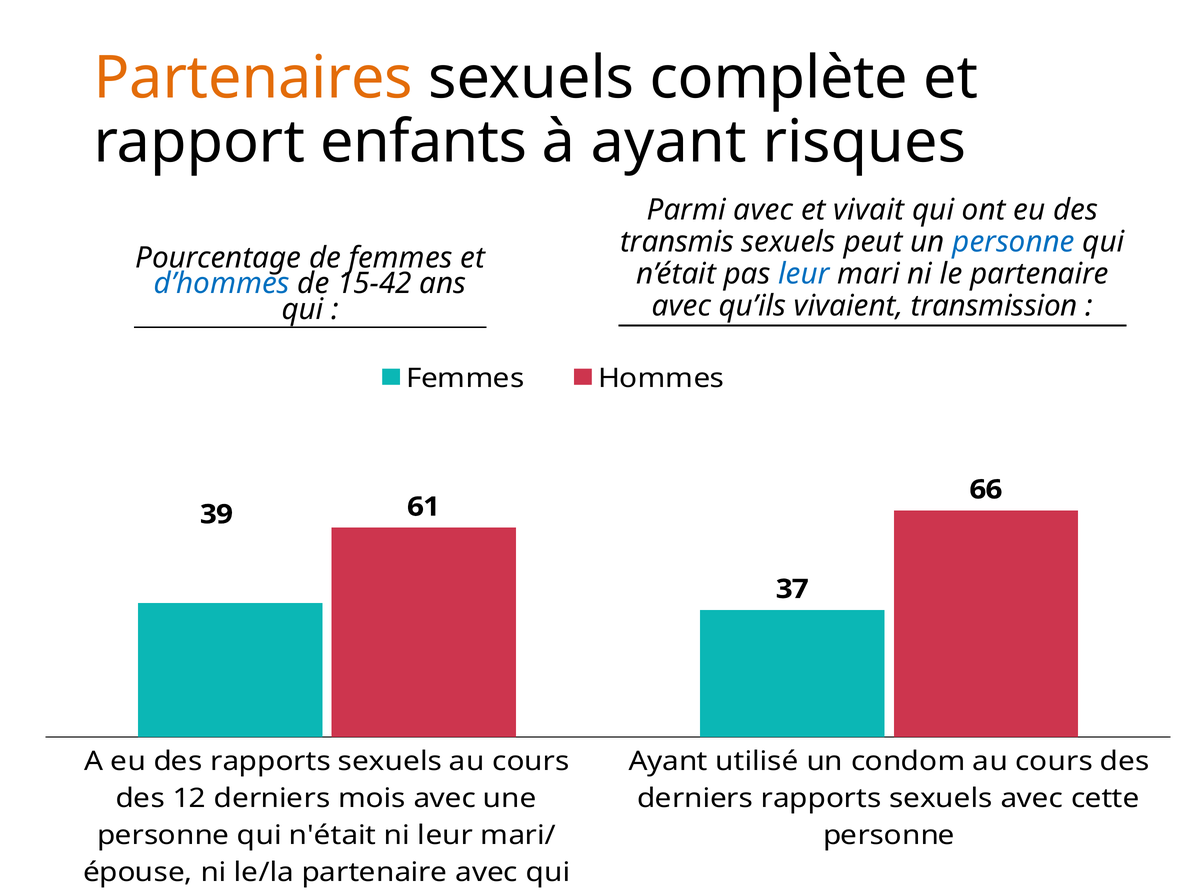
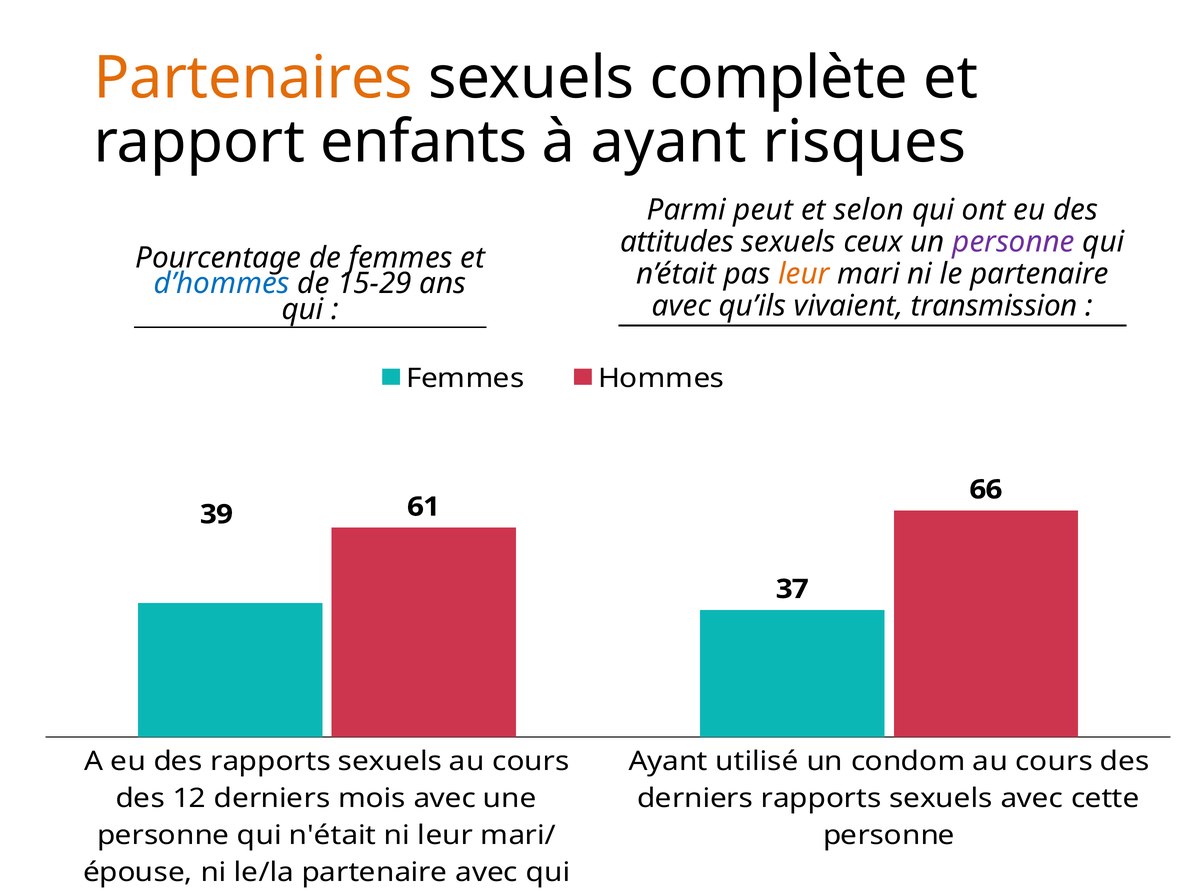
Parmi avec: avec -> peut
et vivait: vivait -> selon
transmis: transmis -> attitudes
peut: peut -> ceux
personne at (1014, 242) colour: blue -> purple
leur at (804, 274) colour: blue -> orange
15-42: 15-42 -> 15-29
